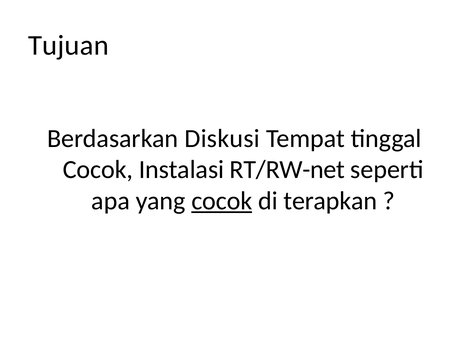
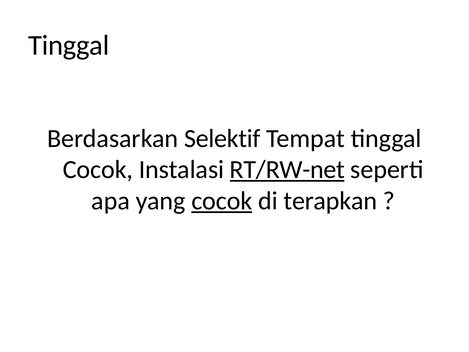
Tujuan at (68, 45): Tujuan -> Tinggal
Diskusi: Diskusi -> Selektif
RT/RW-net underline: none -> present
